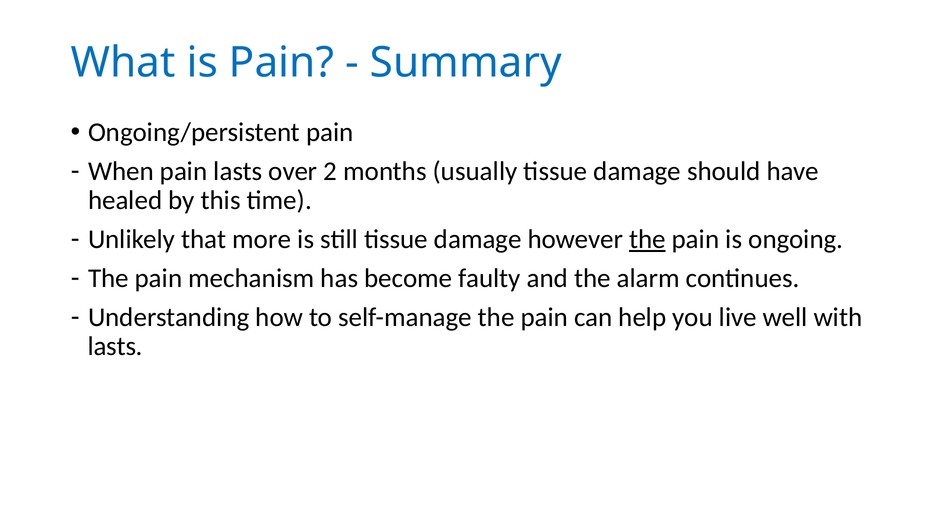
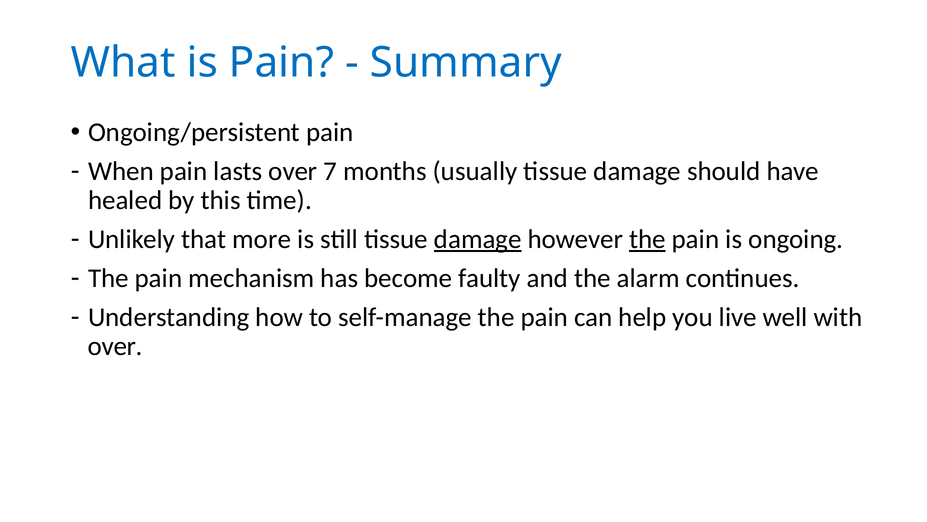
2: 2 -> 7
damage at (478, 239) underline: none -> present
lasts at (115, 346): lasts -> over
